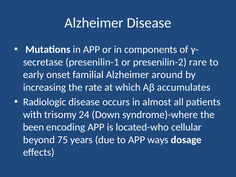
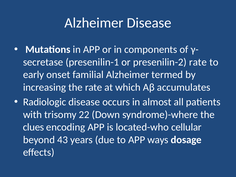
presenilin-2 rare: rare -> rate
around: around -> termed
24: 24 -> 22
been: been -> clues
75: 75 -> 43
